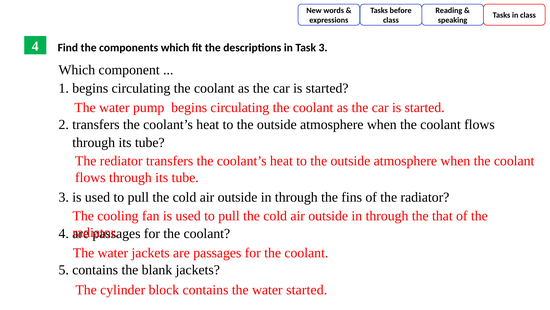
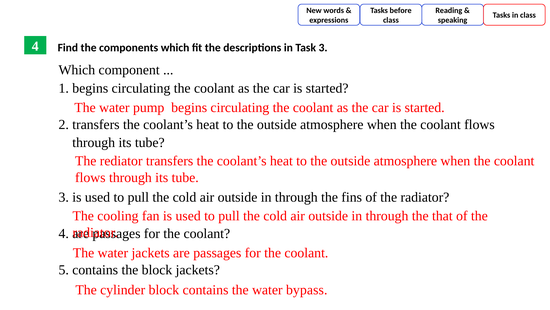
the blank: blank -> block
water started: started -> bypass
